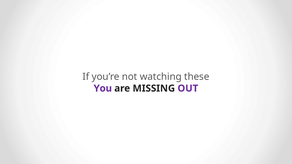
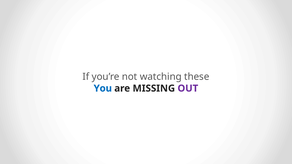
You colour: purple -> blue
